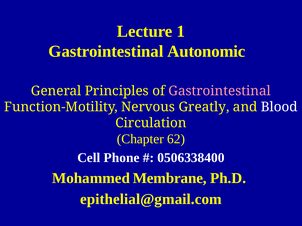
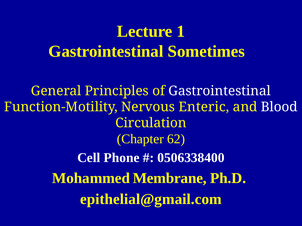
Autonomic: Autonomic -> Sometimes
Gastrointestinal at (220, 91) colour: pink -> white
Greatly: Greatly -> Enteric
